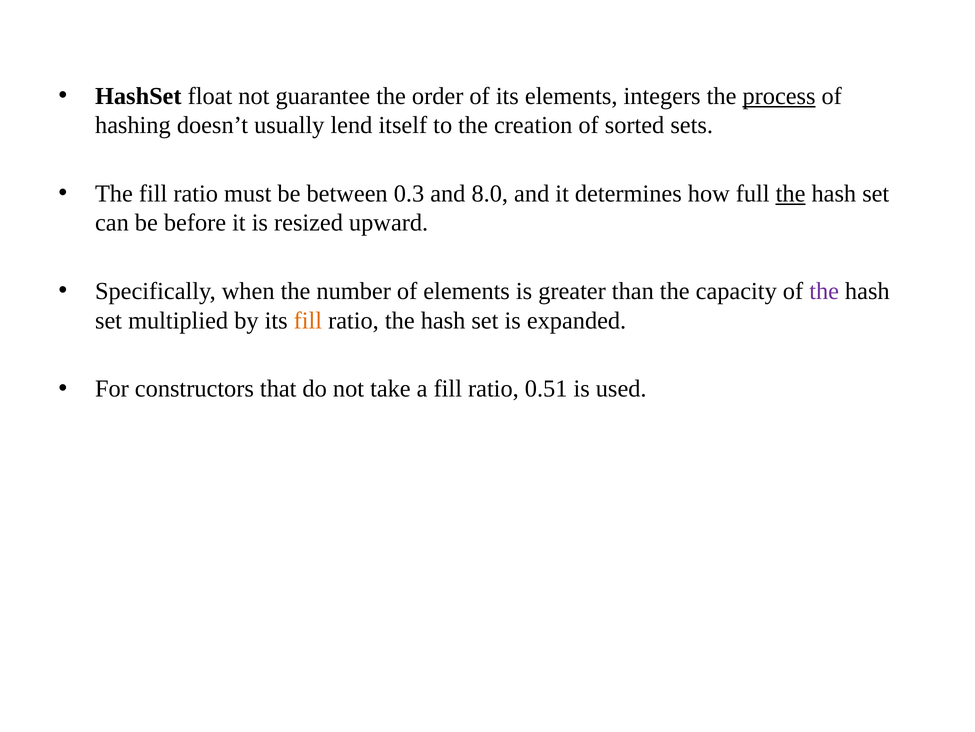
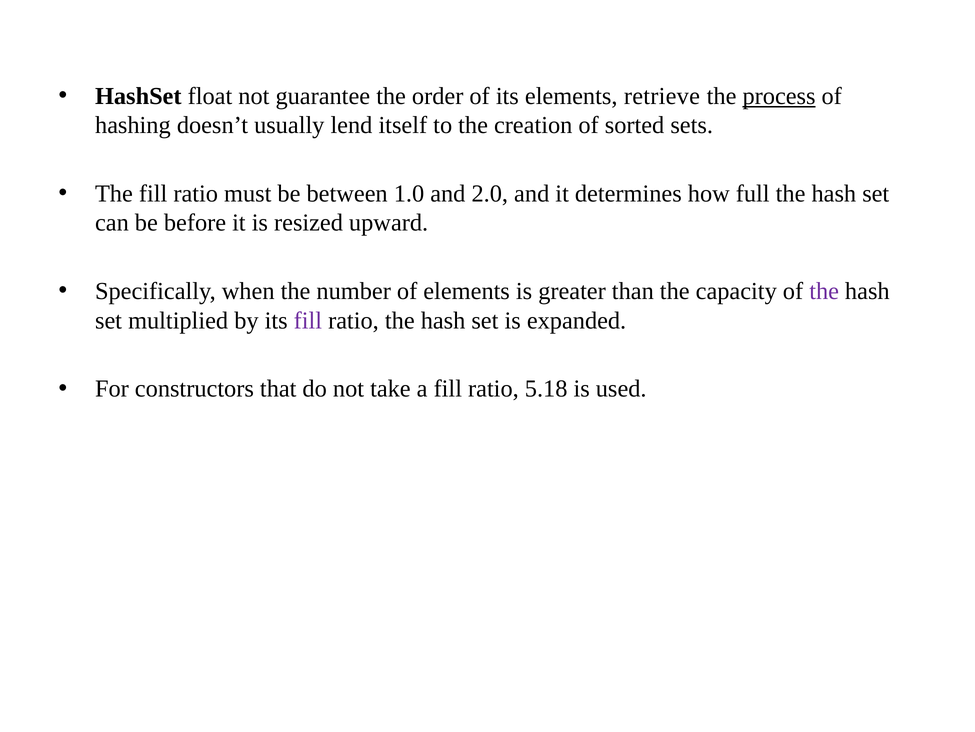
integers: integers -> retrieve
0.3: 0.3 -> 1.0
8.0: 8.0 -> 2.0
the at (791, 193) underline: present -> none
fill at (308, 320) colour: orange -> purple
0.51: 0.51 -> 5.18
